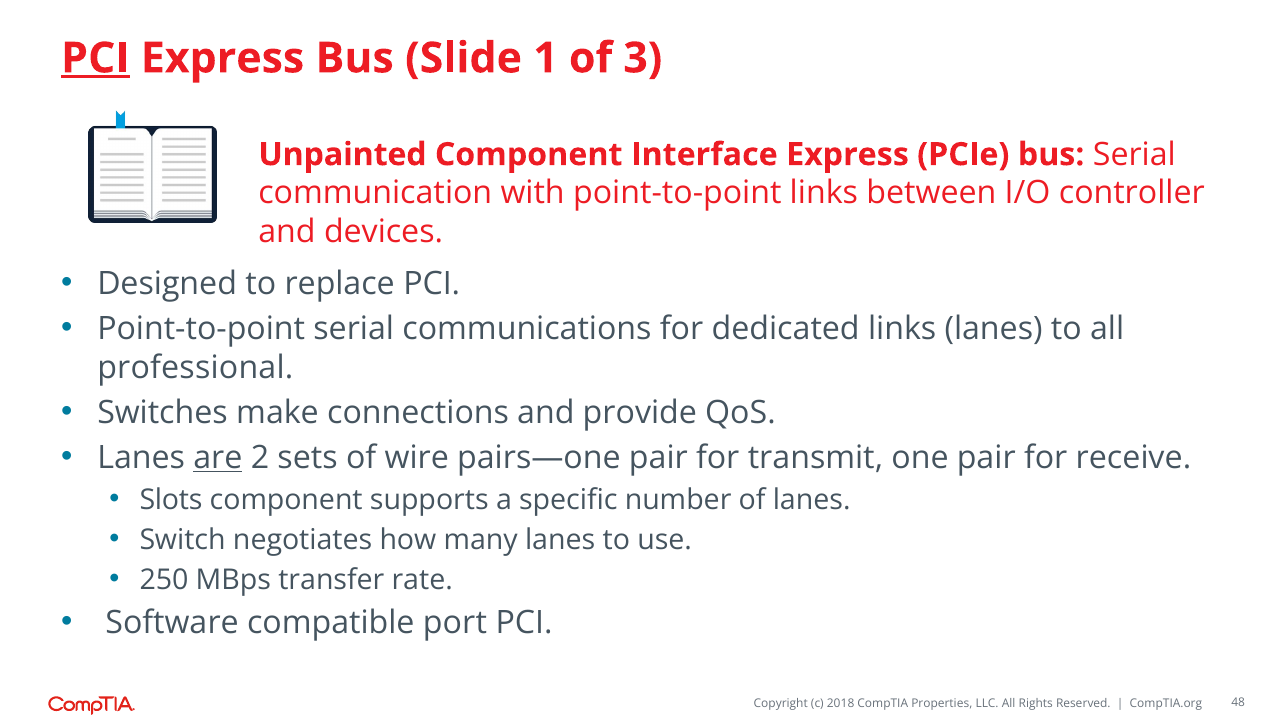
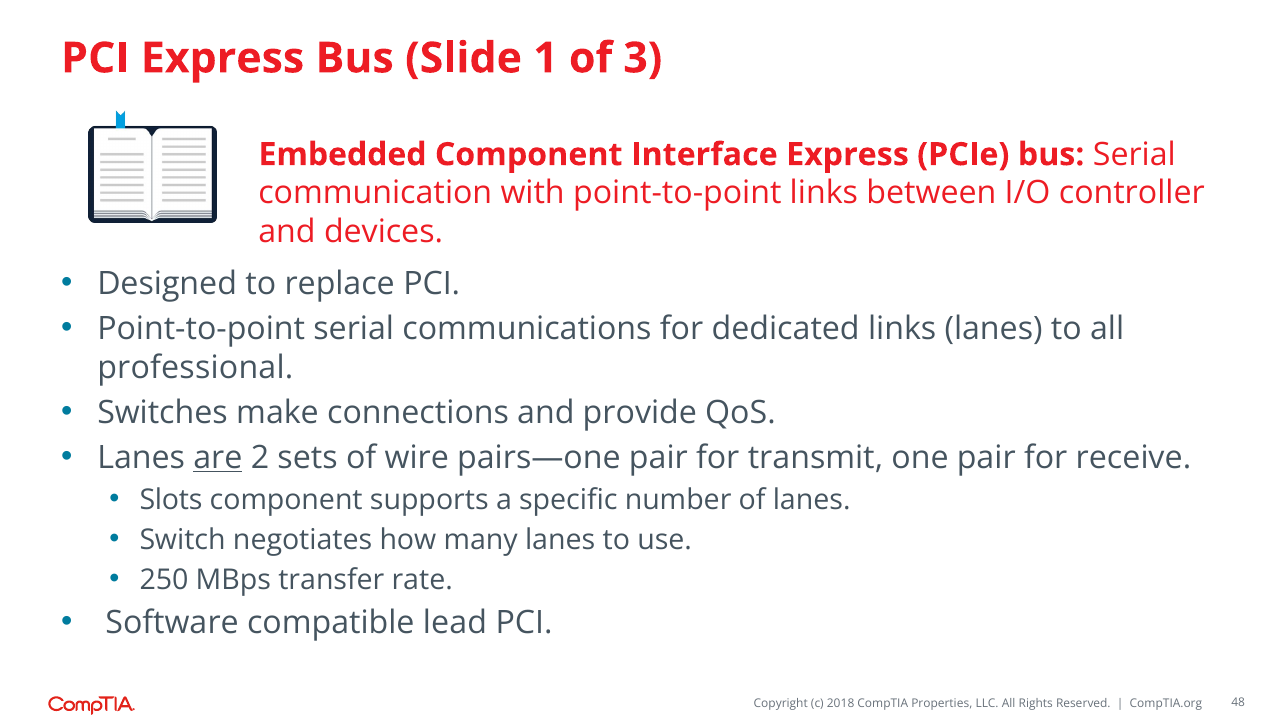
PCI at (95, 58) underline: present -> none
Unpainted: Unpainted -> Embedded
port: port -> lead
